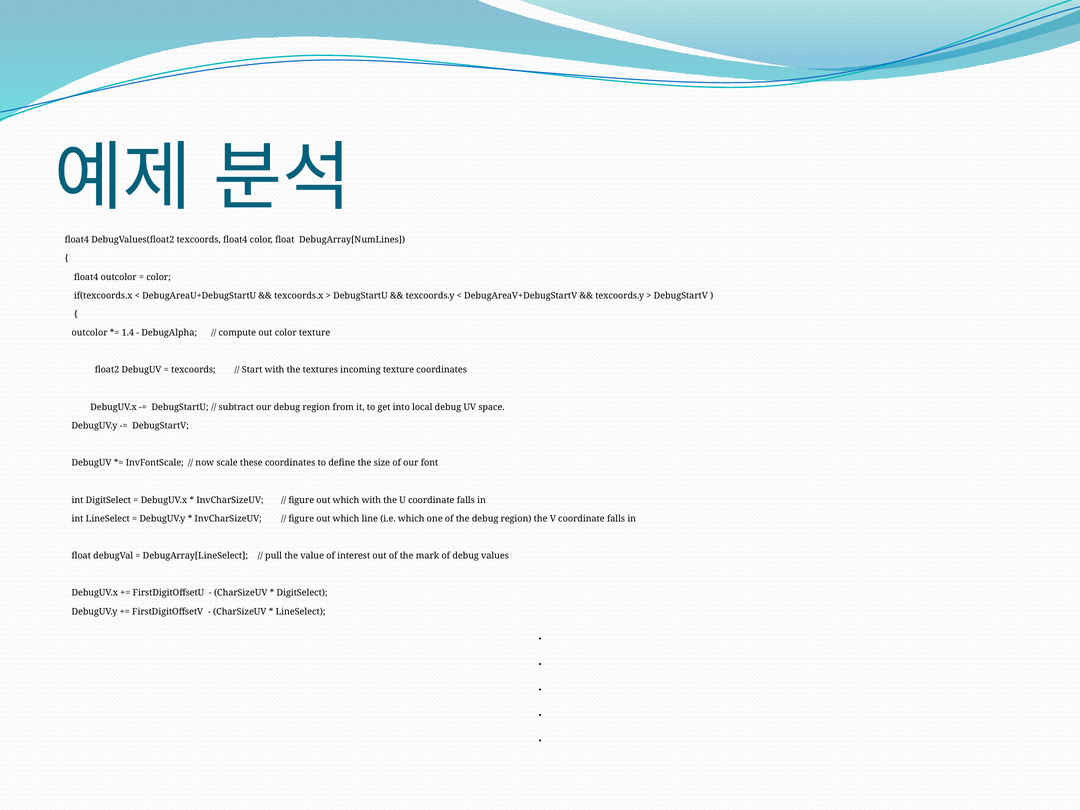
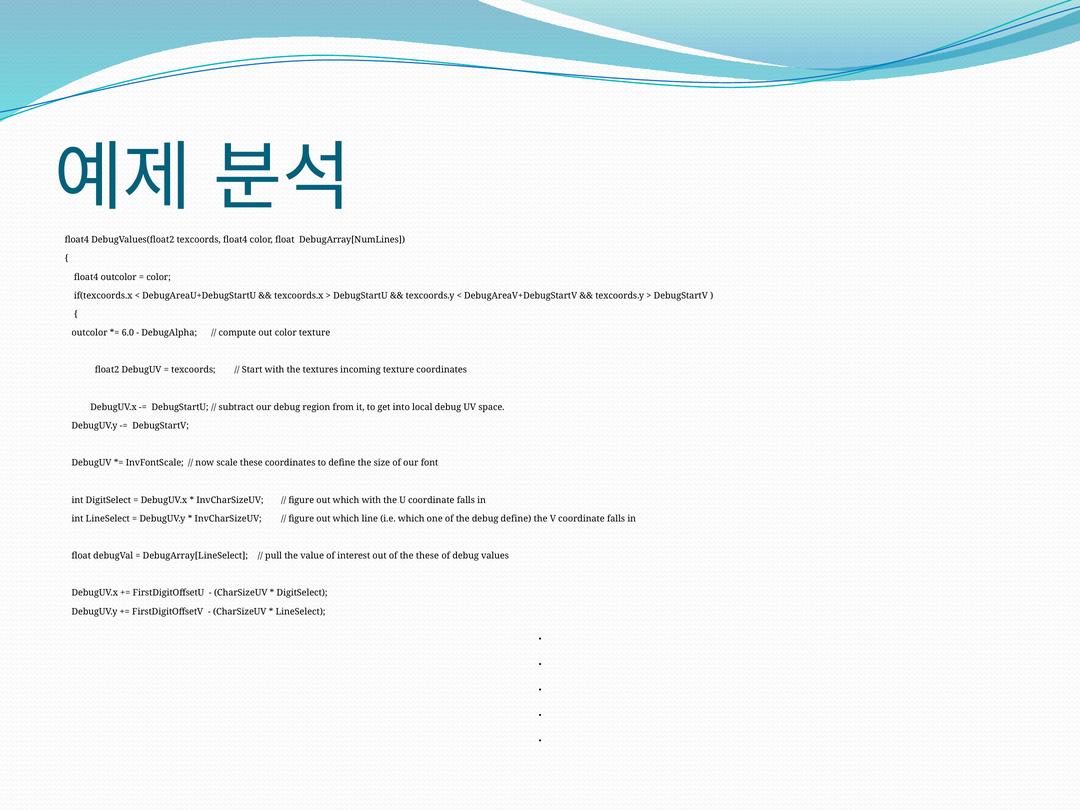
1.4: 1.4 -> 6.0
the debug region: region -> define
the mark: mark -> these
